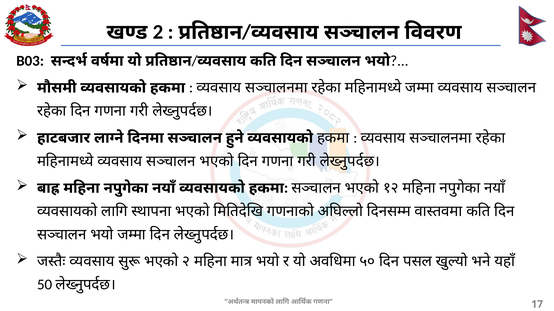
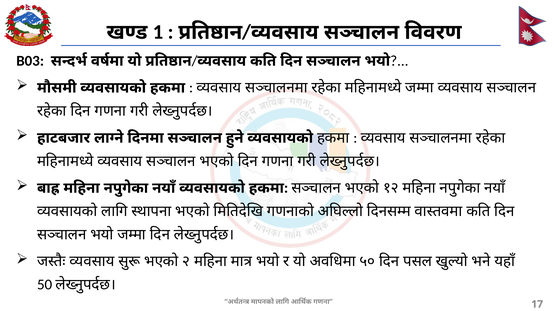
2: 2 -> 1
